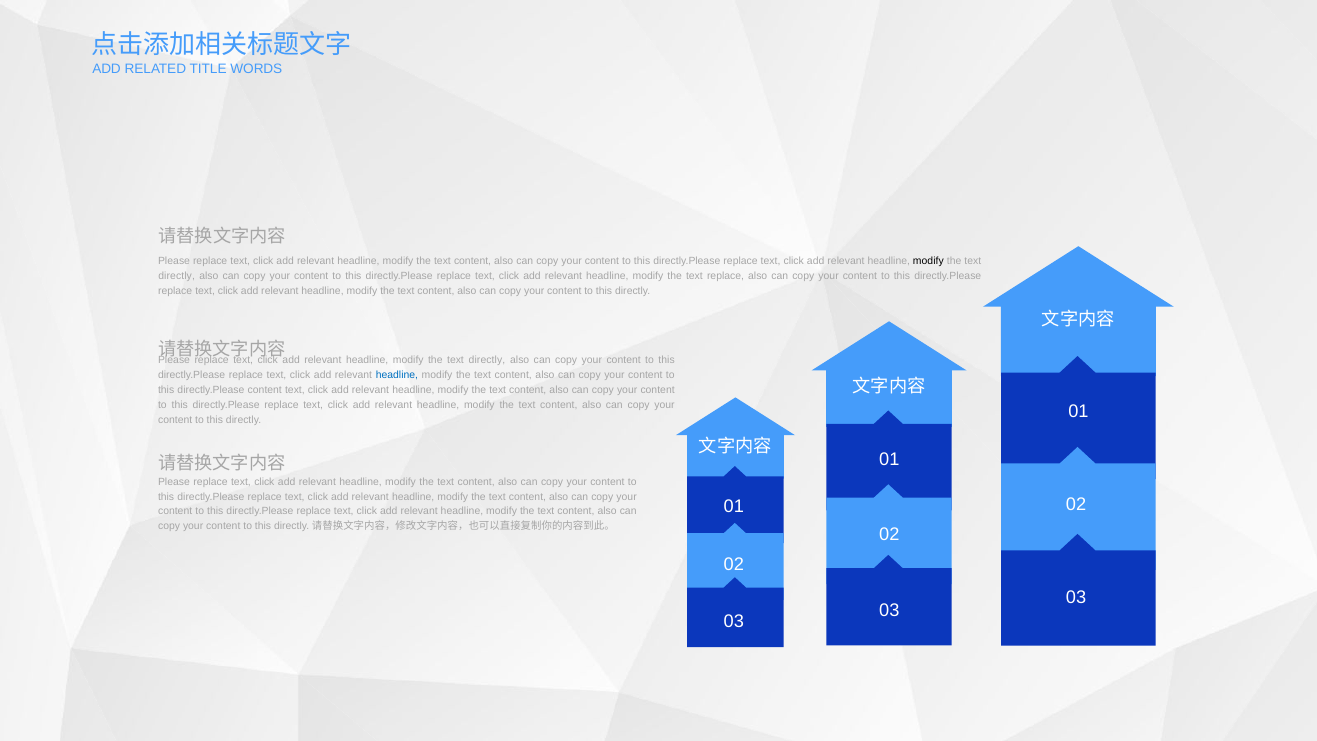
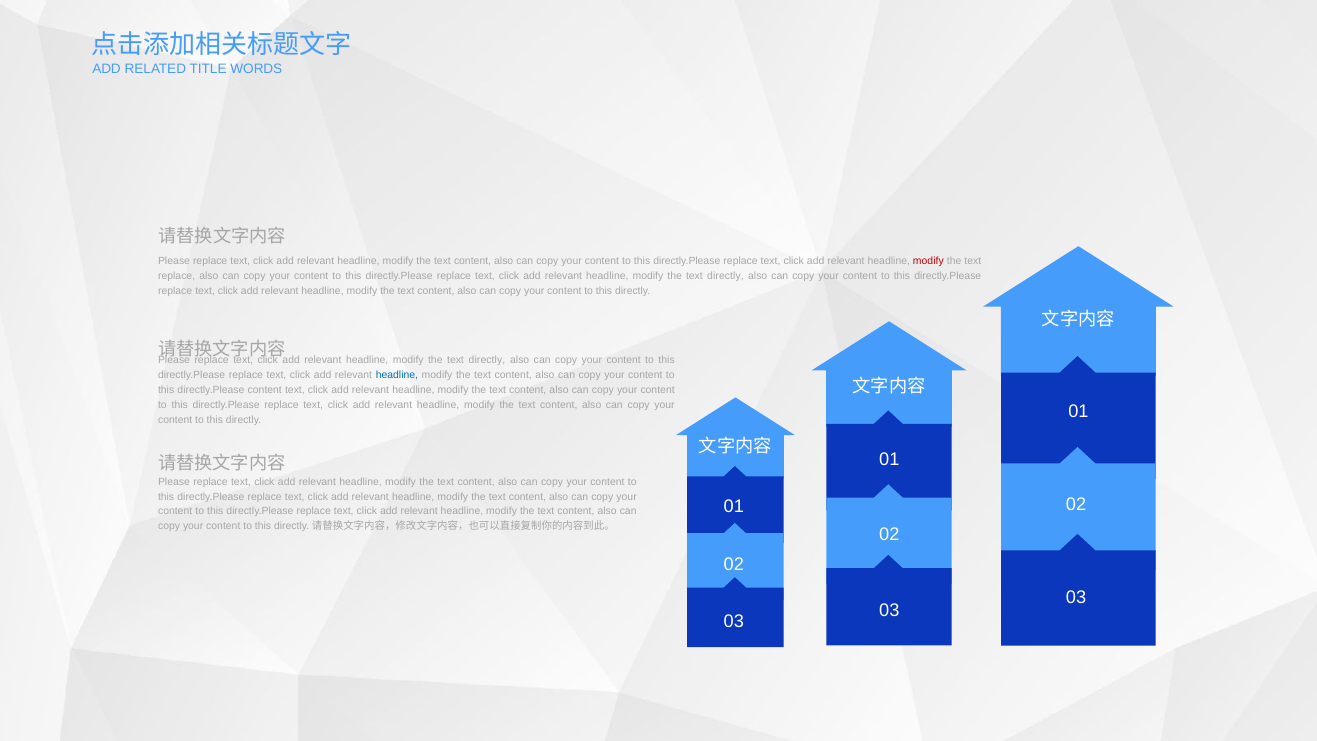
modify at (928, 261) colour: black -> red
directly at (177, 276): directly -> replace
replace at (726, 276): replace -> directly
